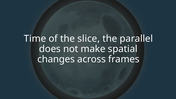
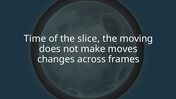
parallel: parallel -> moving
spatial: spatial -> moves
